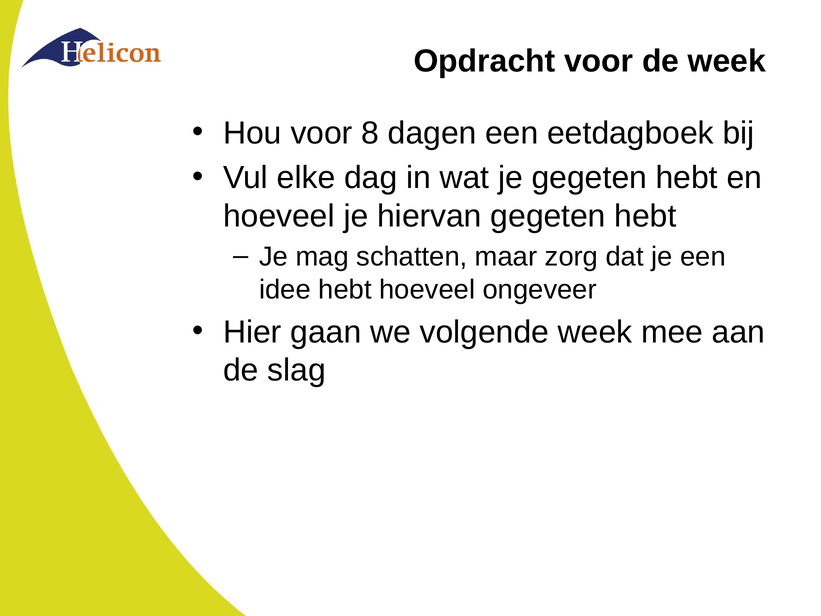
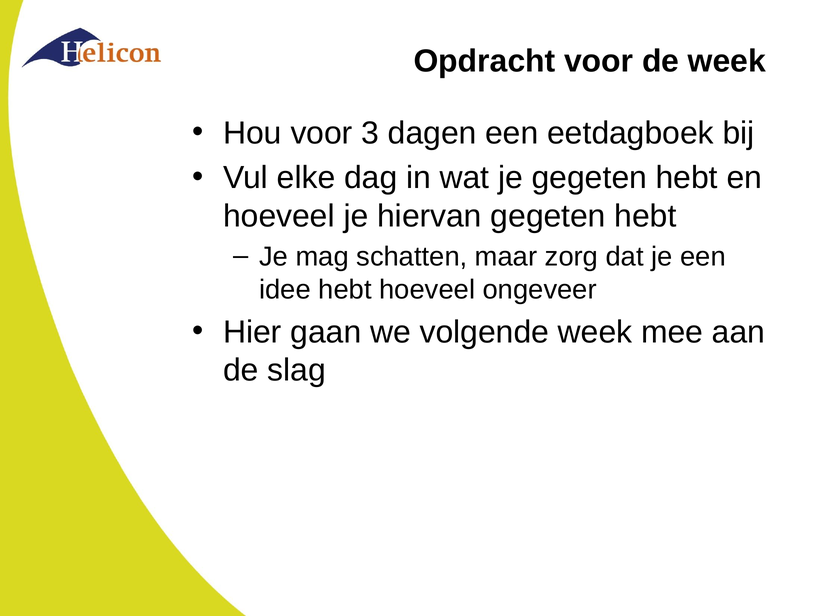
8: 8 -> 3
